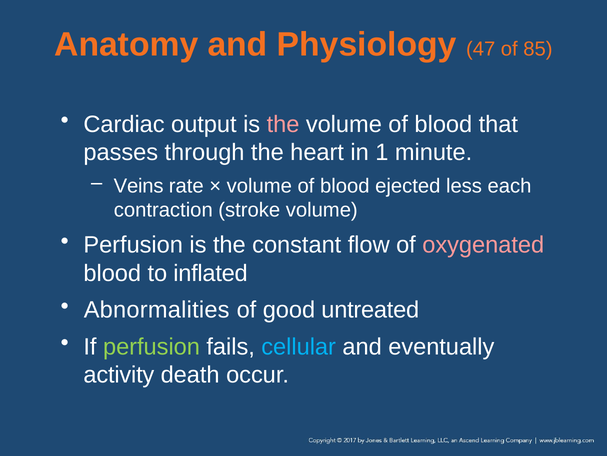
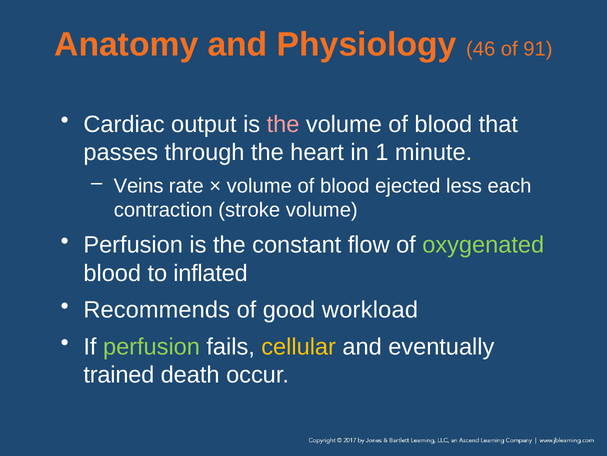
47: 47 -> 46
85: 85 -> 91
oxygenated colour: pink -> light green
Abnormalities: Abnormalities -> Recommends
untreated: untreated -> workload
cellular colour: light blue -> yellow
activity: activity -> trained
